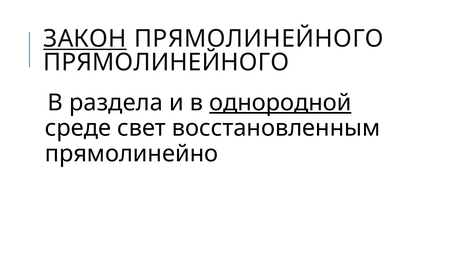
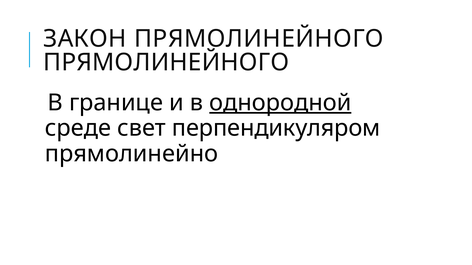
ЗАКОН underline: present -> none
раздела: раздела -> границе
восстановленным: восстановленным -> перпендикуляром
